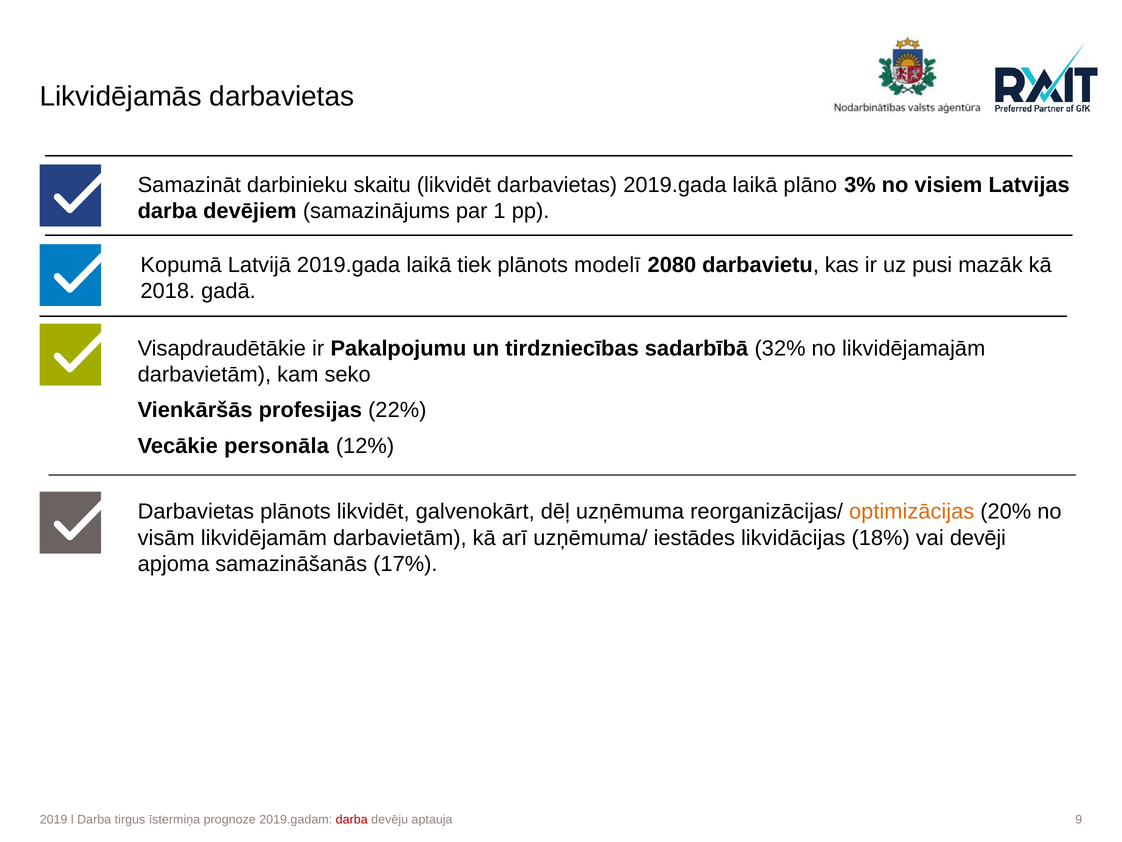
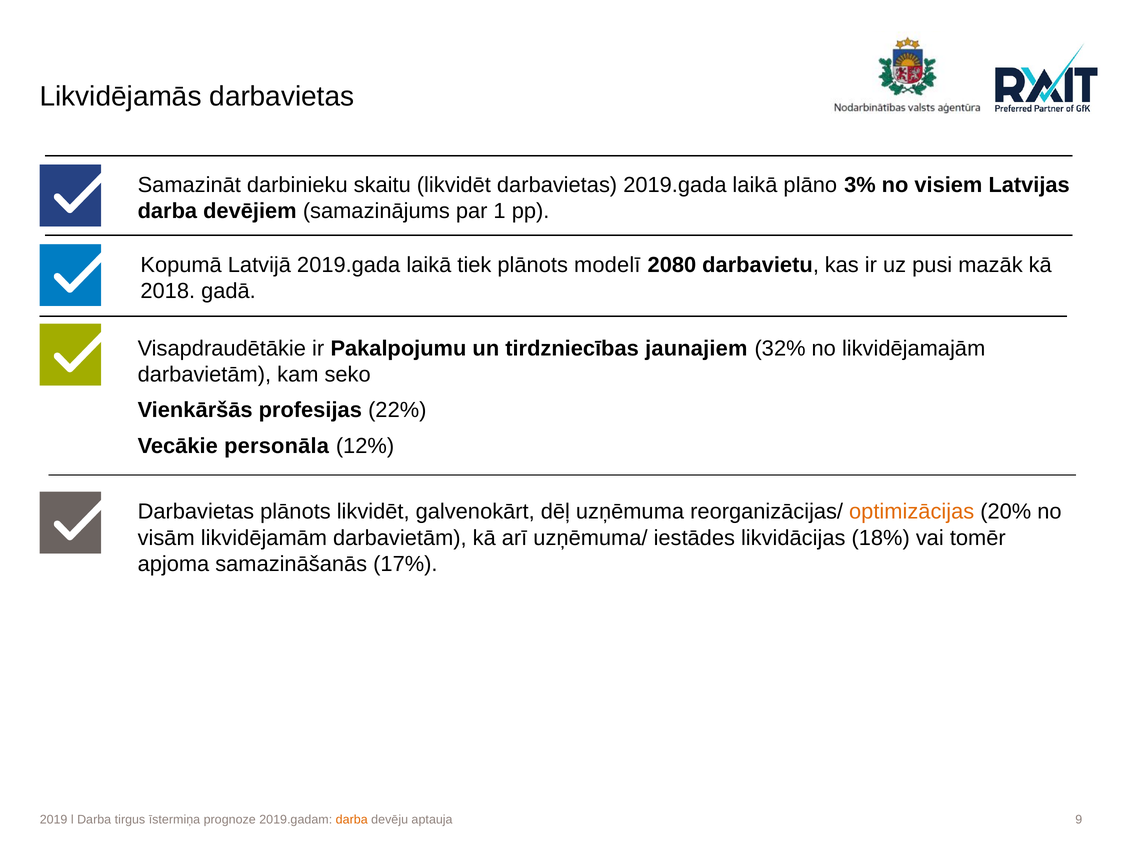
sadarbībā: sadarbībā -> jaunajiem
devēji: devēji -> tomēr
darba at (352, 819) colour: red -> orange
